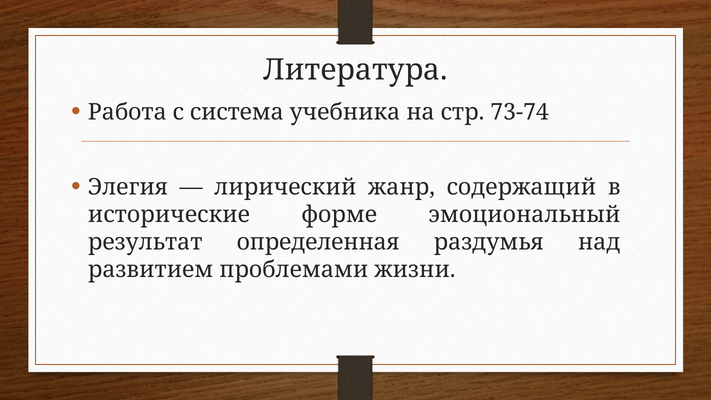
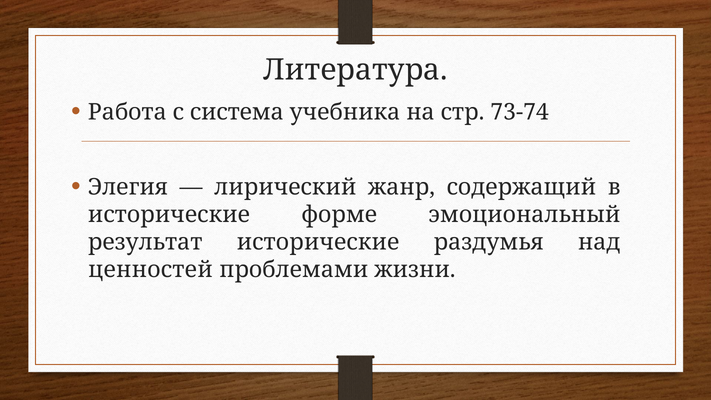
результат определенная: определенная -> исторические
развитием: развитием -> ценностей
